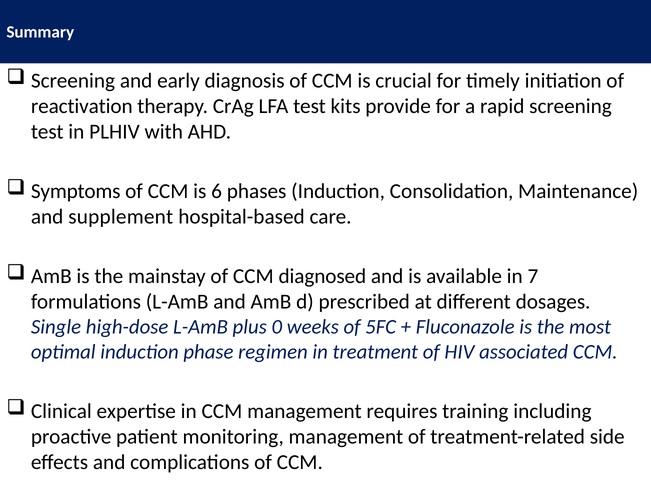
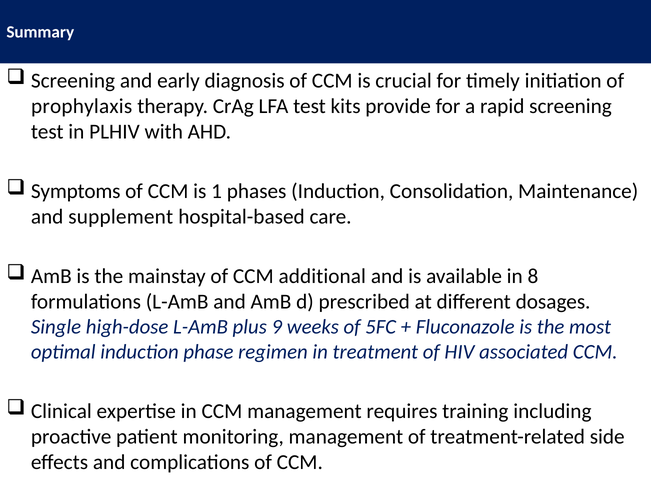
reactivation: reactivation -> prophylaxis
6: 6 -> 1
diagnosed: diagnosed -> additional
7: 7 -> 8
0: 0 -> 9
